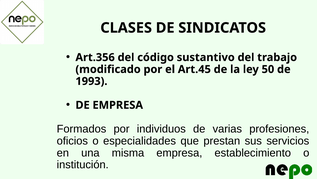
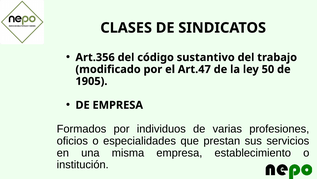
Art.45: Art.45 -> Art.47
1993: 1993 -> 1905
